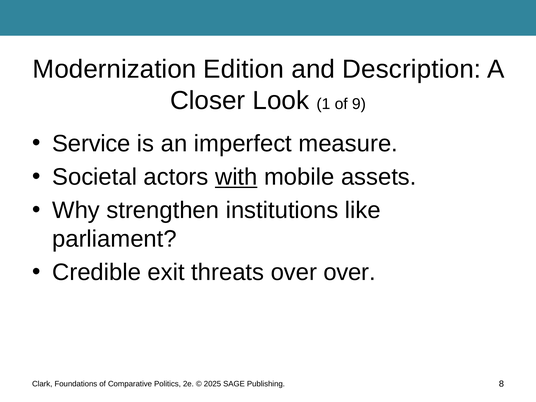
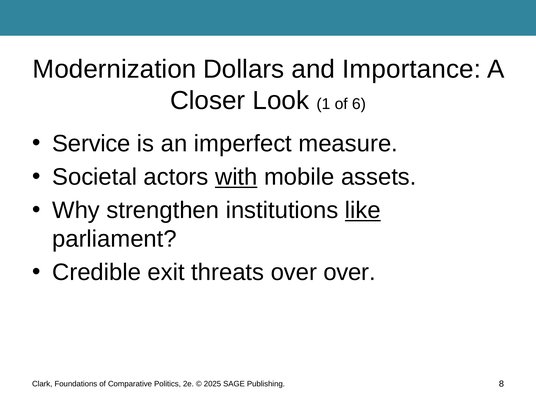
Edition: Edition -> Dollars
Description: Description -> Importance
9: 9 -> 6
like underline: none -> present
